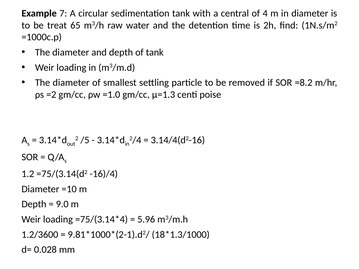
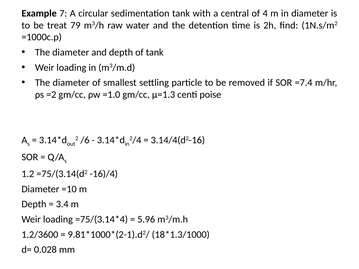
65: 65 -> 79
=8.2: =8.2 -> =7.4
/5: /5 -> /6
9.0: 9.0 -> 3.4
